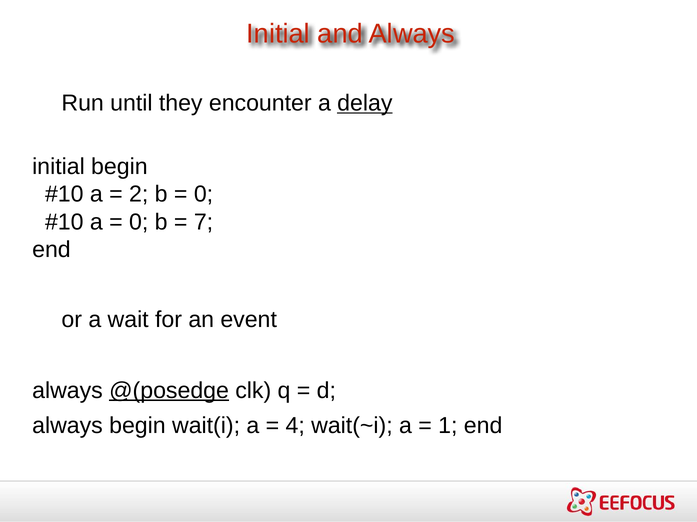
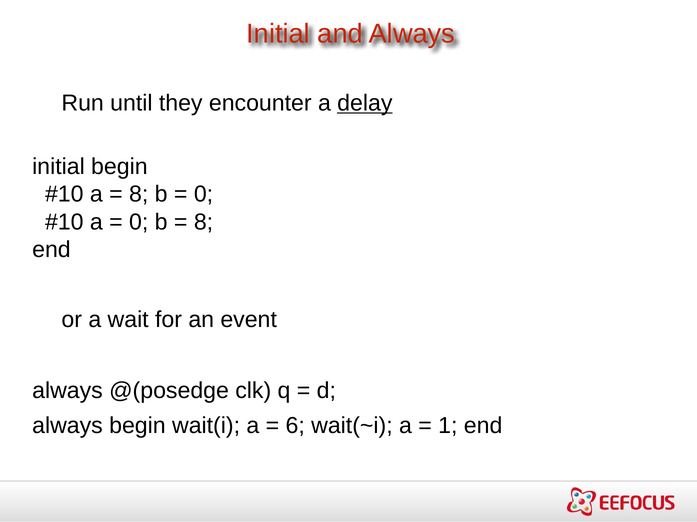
2 at (139, 195): 2 -> 8
7 at (204, 222): 7 -> 8
@(posedge underline: present -> none
4: 4 -> 6
